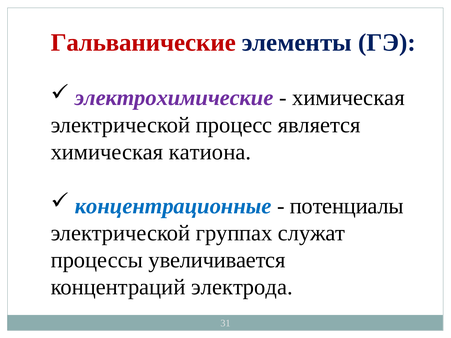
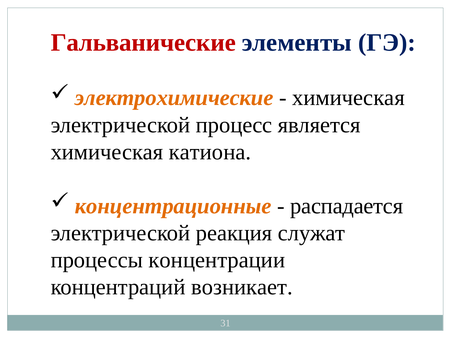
электрохимические colour: purple -> orange
концентрационные colour: blue -> orange
потенциалы: потенциалы -> распадается
группах: группах -> реакция
увеличивается: увеличивается -> концентрации
электрода: электрода -> возникает
